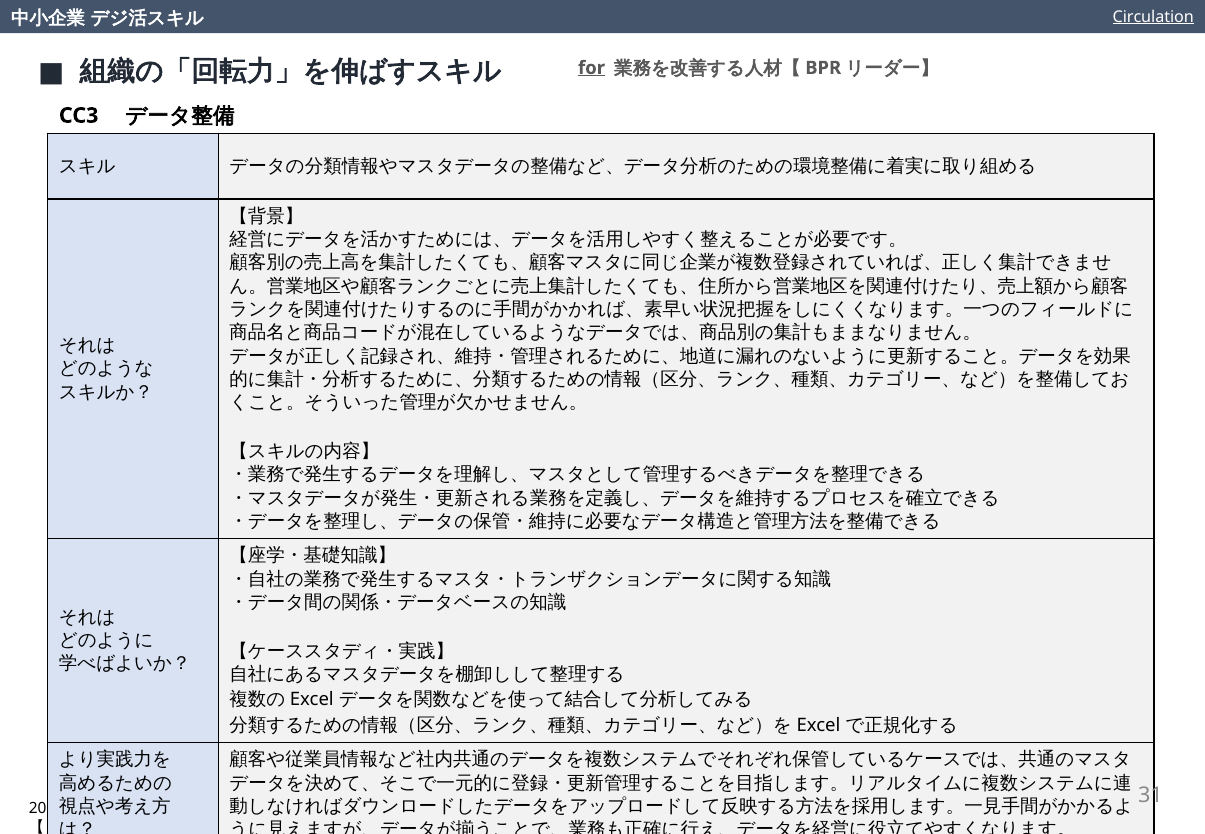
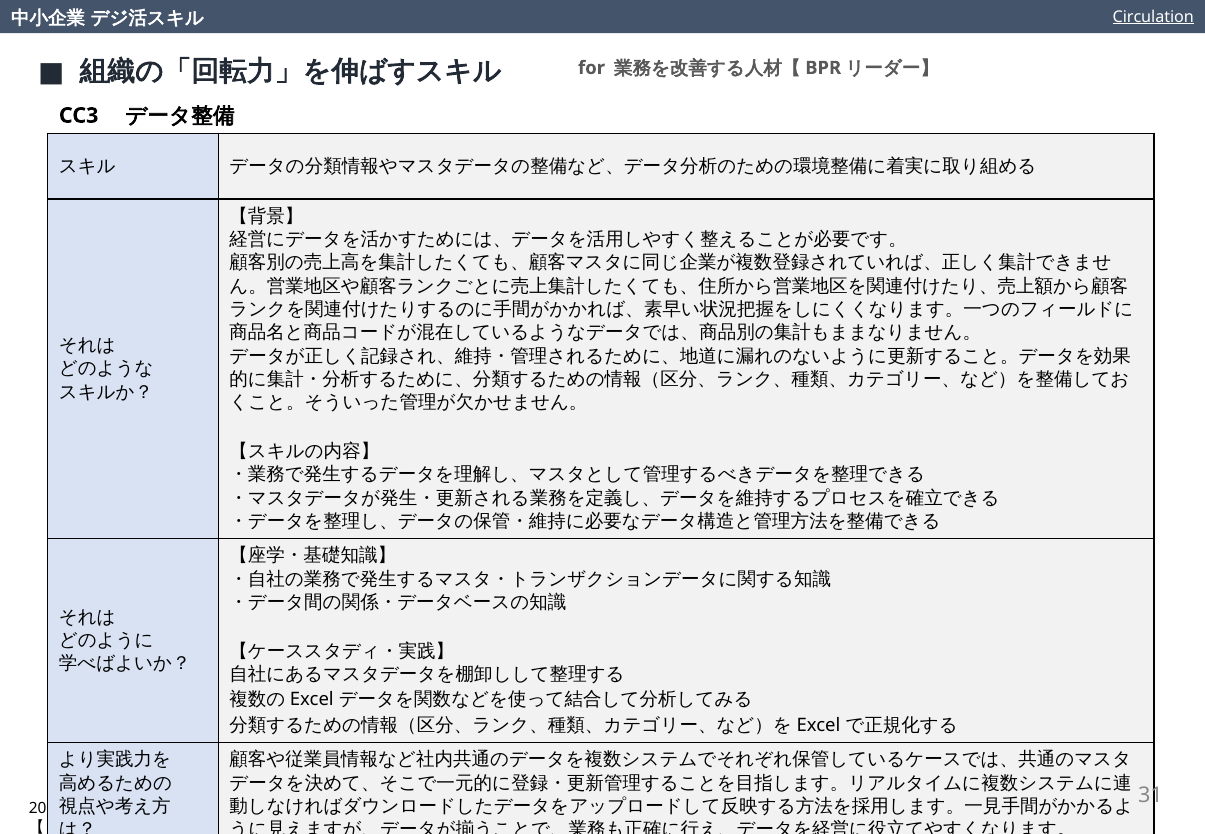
for underline: present -> none
